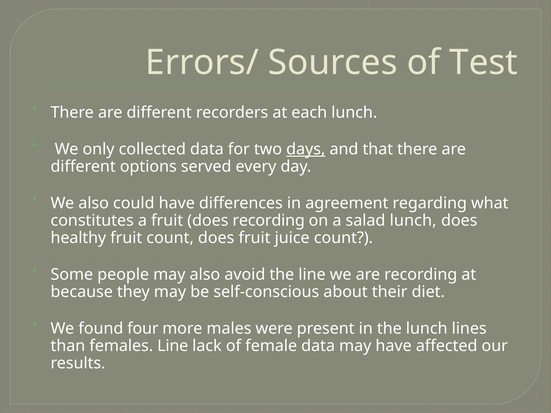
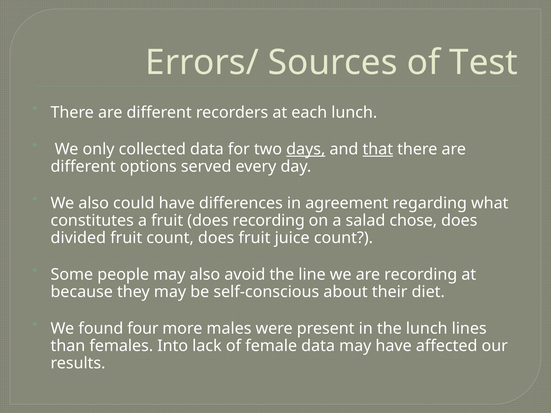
that underline: none -> present
salad lunch: lunch -> chose
healthy: healthy -> divided
females Line: Line -> Into
